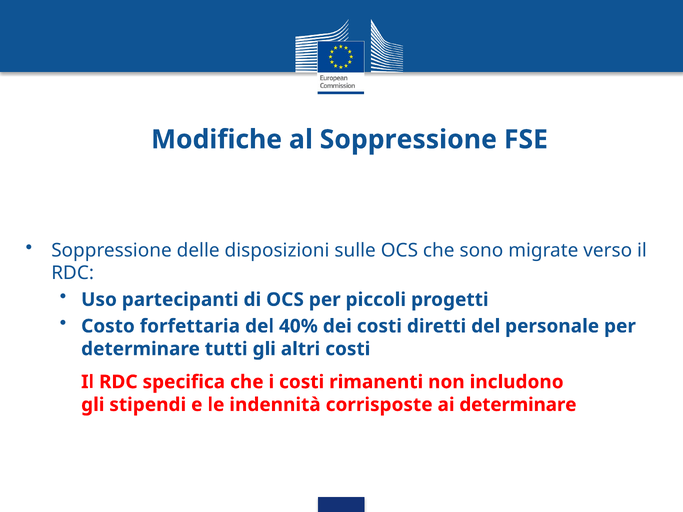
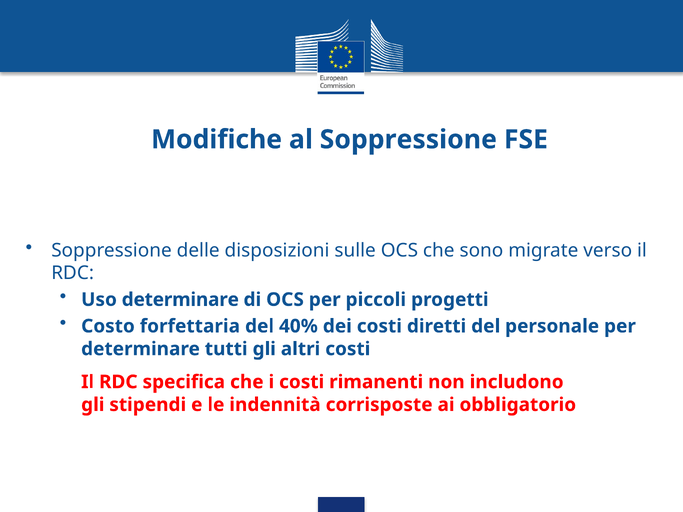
Uso partecipanti: partecipanti -> determinare
ai determinare: determinare -> obbligatorio
